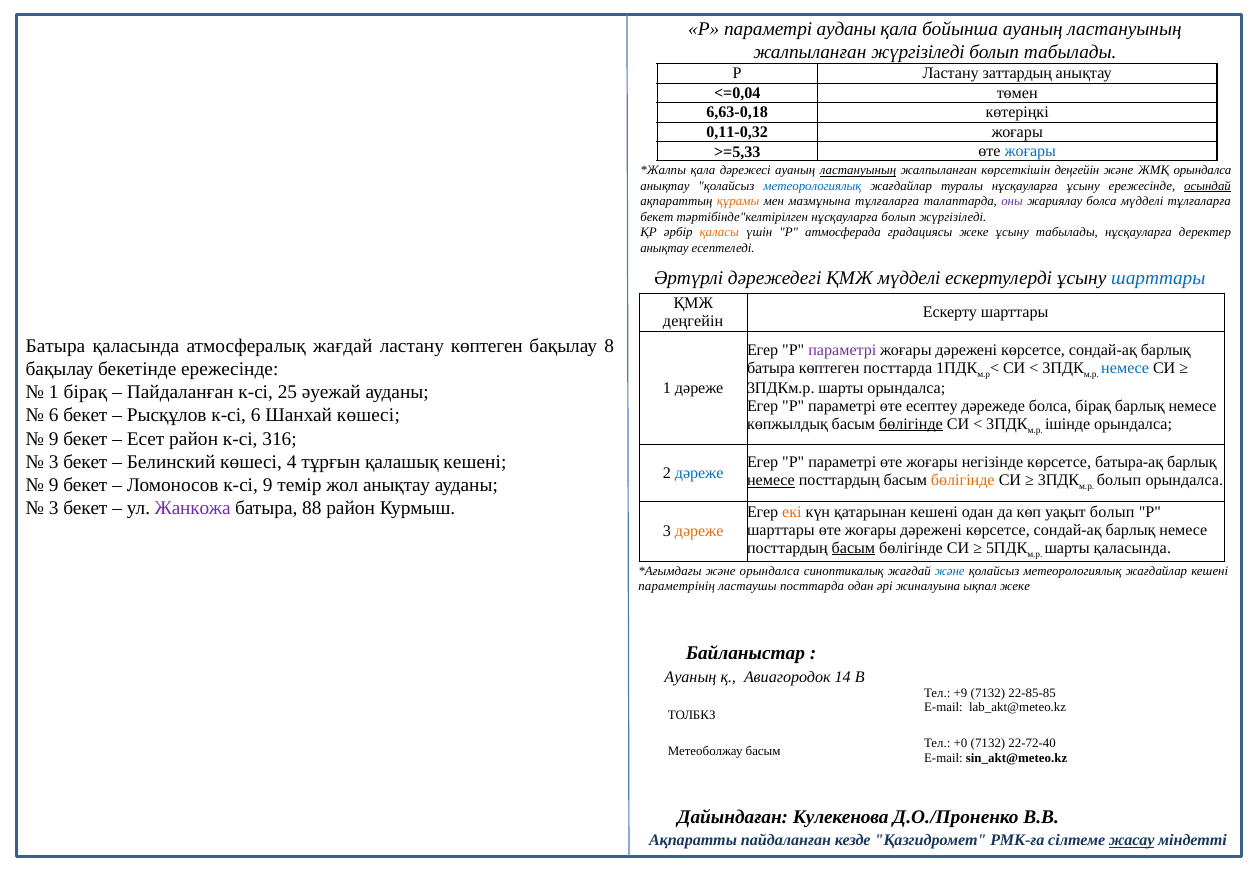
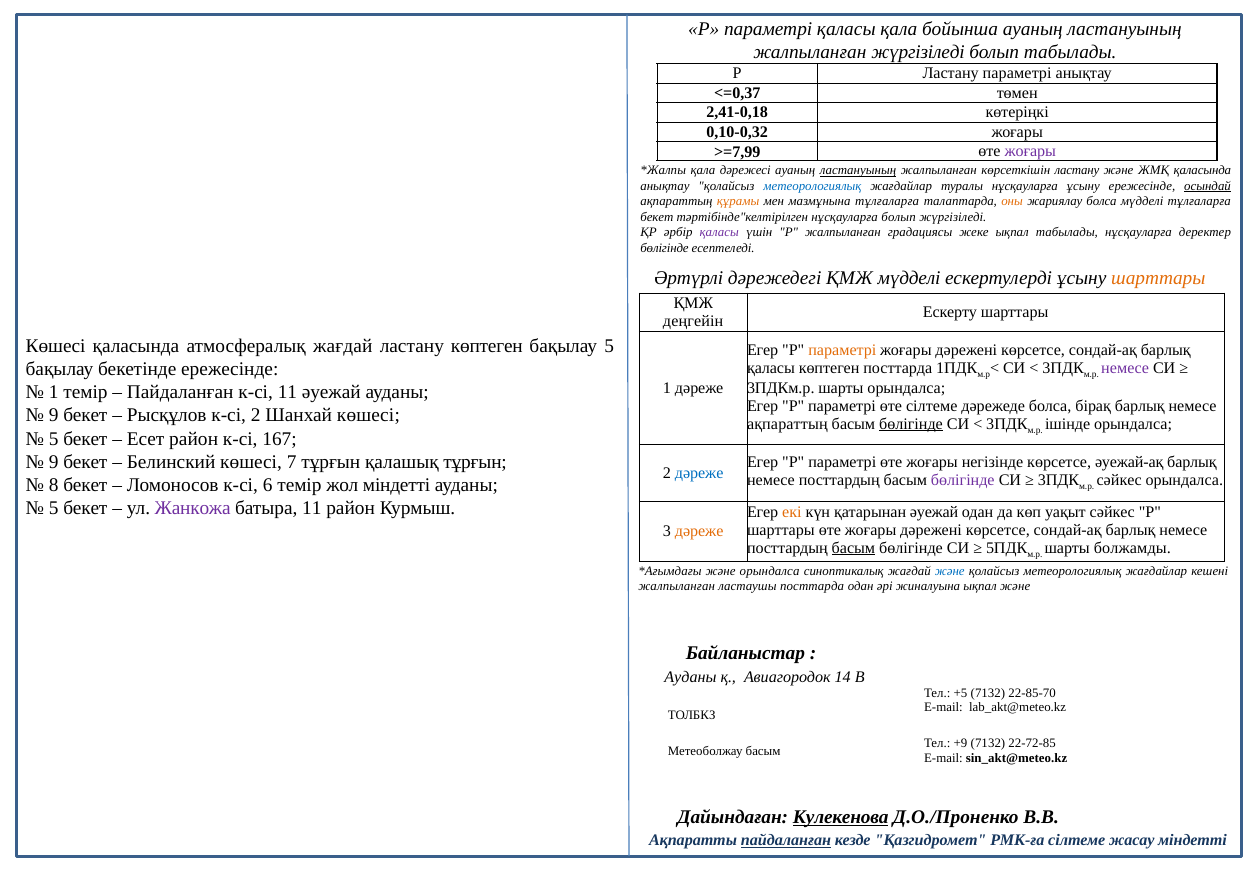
параметрі ауданы: ауданы -> қаласы
Ластану заттардың: заттардың -> параметрі
<=0,04: <=0,04 -> <=0,37
6,63-0,18: 6,63-0,18 -> 2,41-0,18
0,11-0,32: 0,11-0,32 -> 0,10-0,32
>=5,33: >=5,33 -> >=7,99
жоғары at (1030, 151) colour: blue -> purple
көрсеткішін деңгейін: деңгейін -> ластану
ЖМҚ орындалса: орындалса -> қаласында
оны colour: purple -> orange
қаласы at (719, 233) colour: orange -> purple
Р атмосферада: атмосферада -> жалпыланған
жеке ұсыну: ұсыну -> ықпал
анықтау at (665, 248): анықтау -> бөлігінде
шарттары at (1158, 278) colour: blue -> orange
Батыра at (56, 346): Батыра -> Көшесі
бақылау 8: 8 -> 5
параметрі at (842, 350) colour: purple -> orange
батыра at (771, 368): батыра -> қаласы
немесе at (1125, 368) colour: blue -> purple
1 бірақ: бірақ -> темір
к-сі 25: 25 -> 11
өте есептеу: есептеу -> сілтеме
6 at (54, 415): 6 -> 9
к-сі 6: 6 -> 2
көпжылдық at (787, 424): көпжылдық -> ақпараттың
9 at (54, 439): 9 -> 5
316: 316 -> 167
3 at (54, 462): 3 -> 9
4: 4 -> 7
қалашық кешені: кешені -> тұрғын
батыра-ақ: батыра-ақ -> әуежай-ақ
немесе at (771, 480) underline: present -> none
бөлігінде at (963, 480) colour: orange -> purple
болып at (1119, 480): болып -> сәйкес
9 at (54, 485): 9 -> 8
к-сі 9: 9 -> 6
жол анықтау: анықтау -> міндетті
3 at (54, 508): 3 -> 5
батыра 88: 88 -> 11
қатарынан кешені: кешені -> әуежай
уақыт болып: болып -> сәйкес
шарты қаласында: қаласында -> болжамды
параметрінің at (677, 587): параметрінің -> жалпыланған
ықпал жеке: жеке -> және
Ауаның at (690, 677): Ауаның -> Ауданы
+9: +9 -> +5
22-85-85: 22-85-85 -> 22-85-70
+0: +0 -> +9
22-72-40: 22-72-40 -> 22-72-85
Кулекенова underline: none -> present
пайдаланған at (786, 840) underline: none -> present
жасау underline: present -> none
